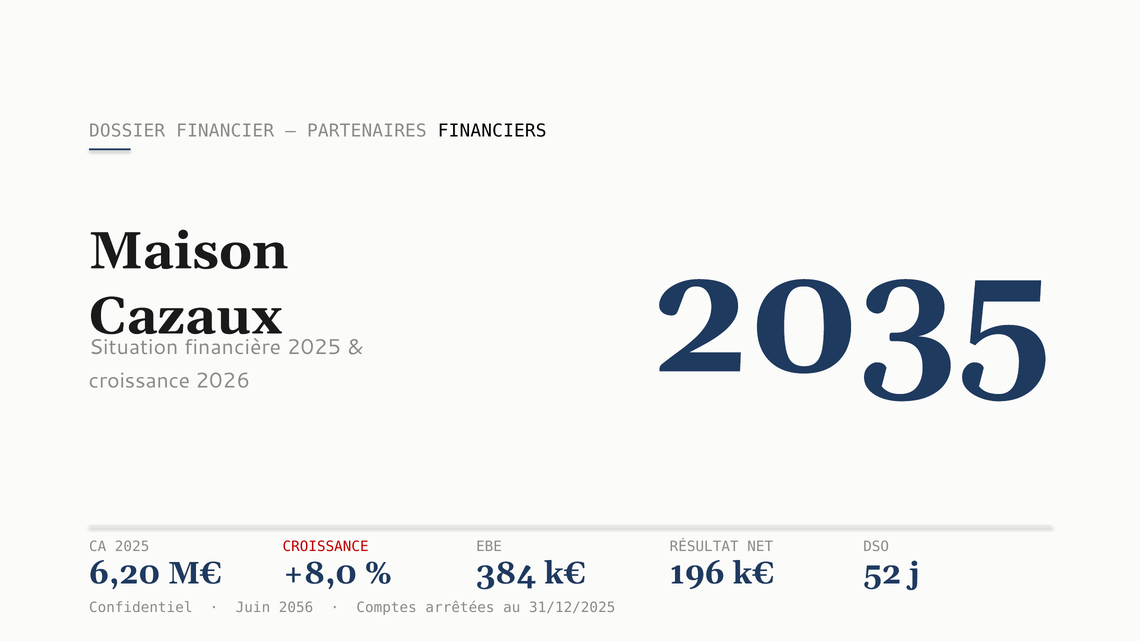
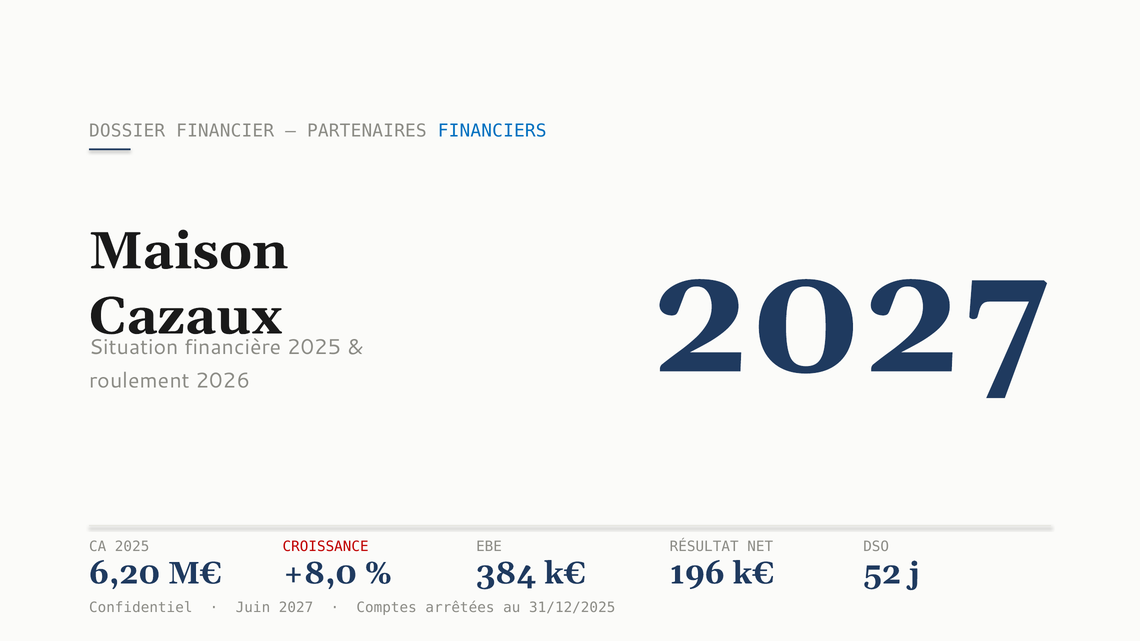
FINANCIERS colour: black -> blue
2035 at (851, 320): 2035 -> 2027
croissance at (140, 381): croissance -> roulement
Juin 2056: 2056 -> 2027
